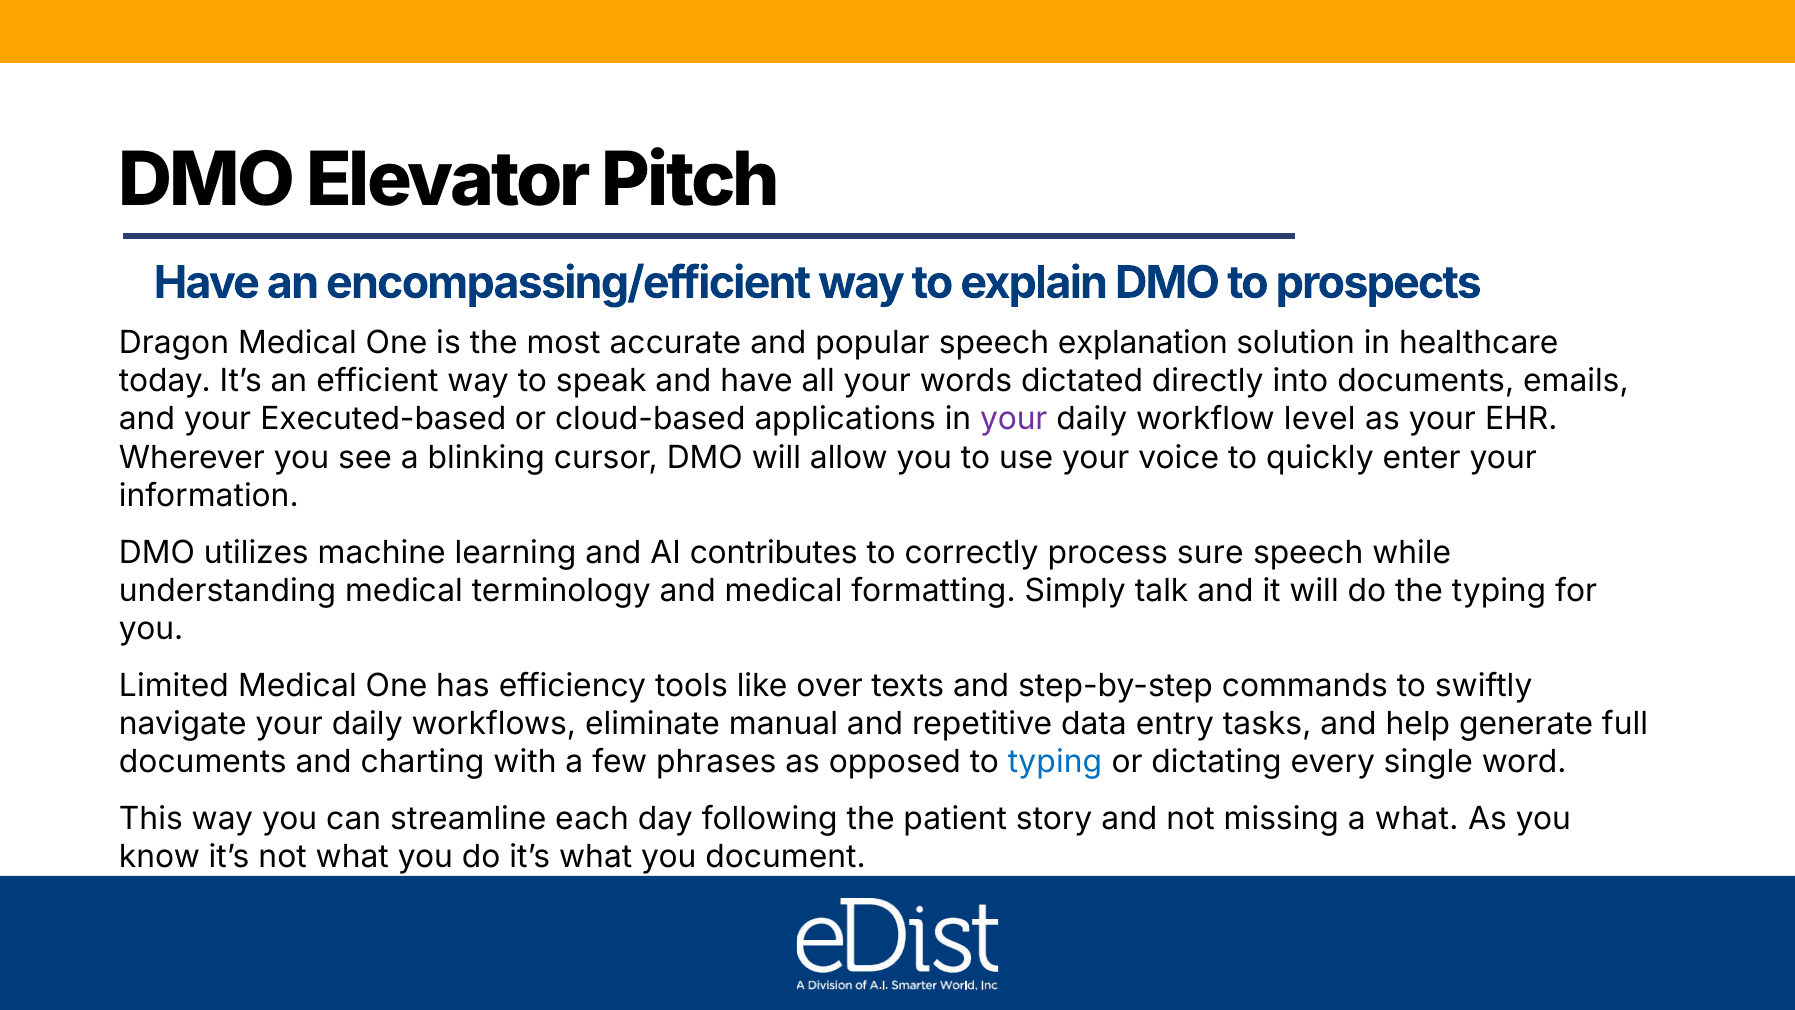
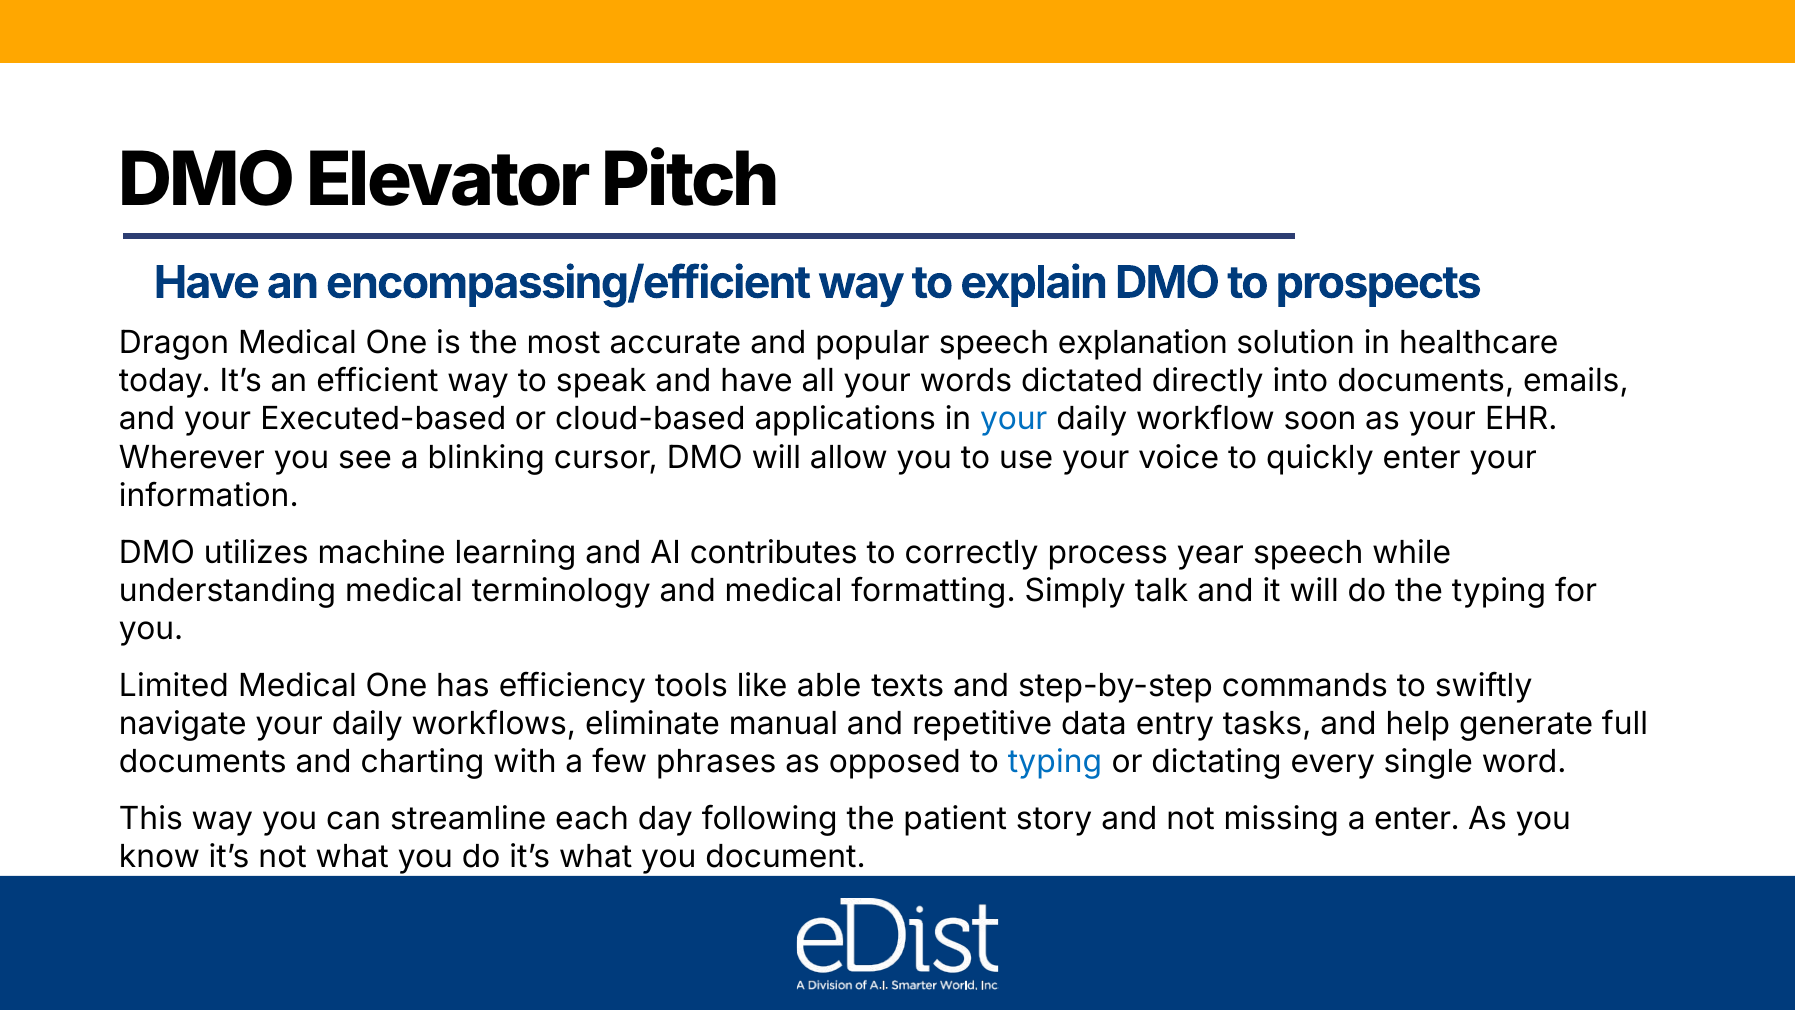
your at (1014, 419) colour: purple -> blue
level: level -> soon
sure: sure -> year
over: over -> able
a what: what -> enter
